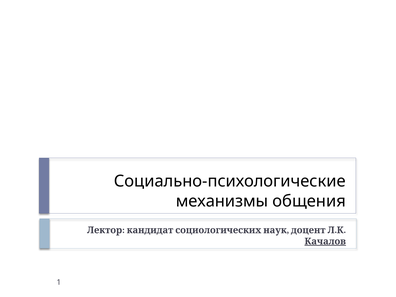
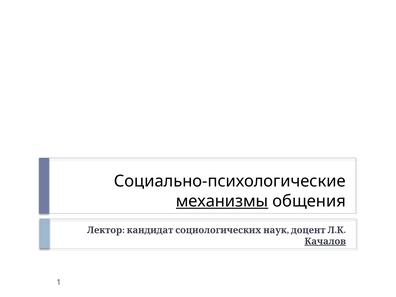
механизмы underline: none -> present
